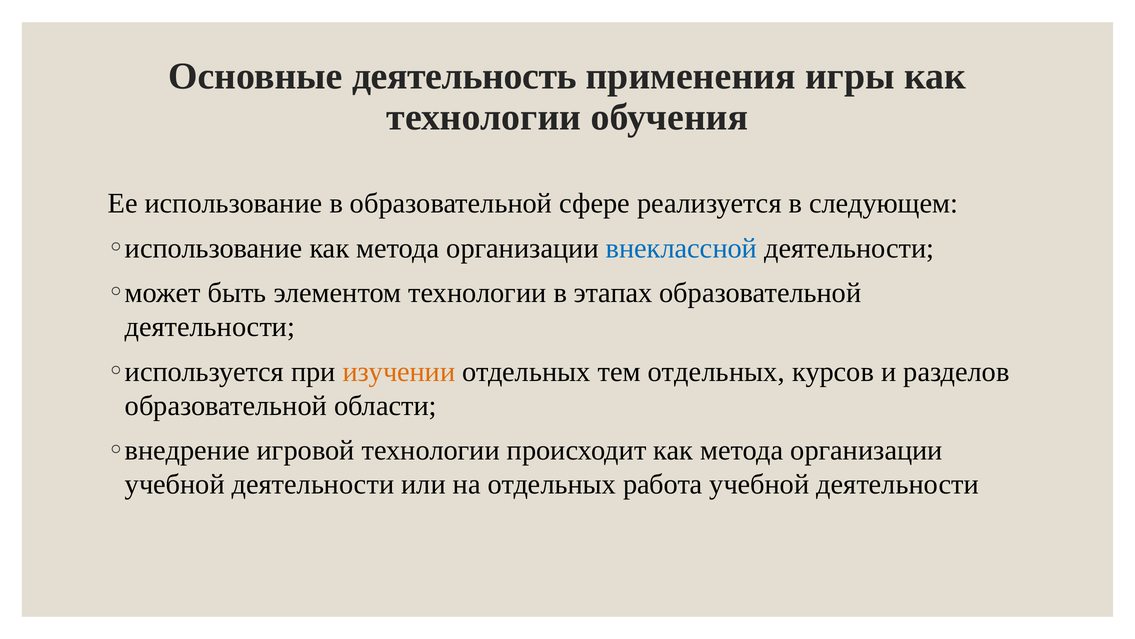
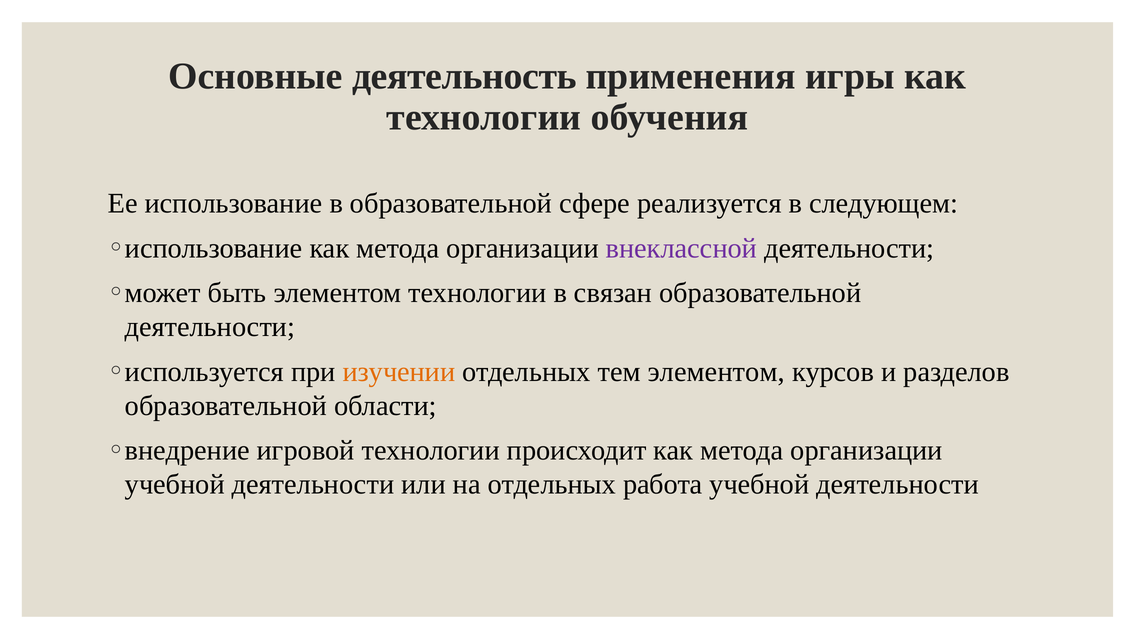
внеклассной colour: blue -> purple
этапах: этапах -> связан
тем отдельных: отдельных -> элементом
